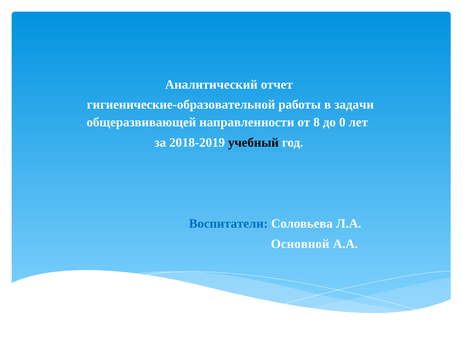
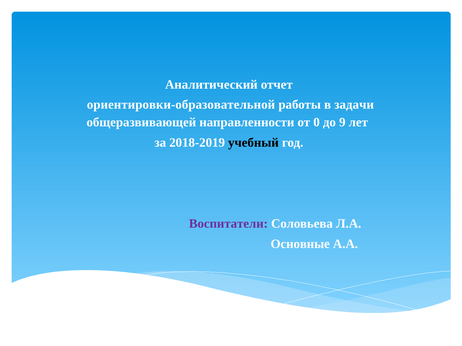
гигиенические-образовательной: гигиенические-образовательной -> ориентировки-образовательной
8: 8 -> 0
0: 0 -> 9
Воспитатели colour: blue -> purple
Основной: Основной -> Основные
